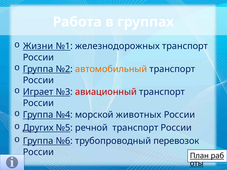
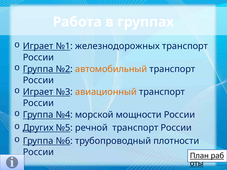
Жизни at (38, 46): Жизни -> Играет
авиационный colour: red -> orange
животных: животных -> мощности
перевозок: перевозок -> плотности
